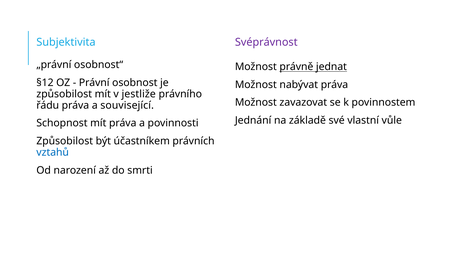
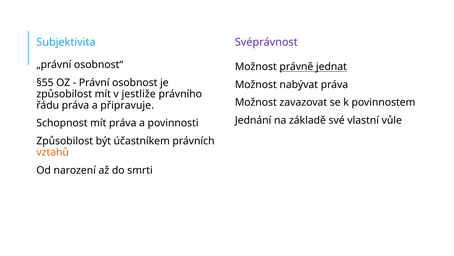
§12: §12 -> §55
související: související -> připravuje
vztahů colour: blue -> orange
